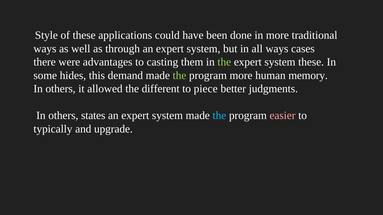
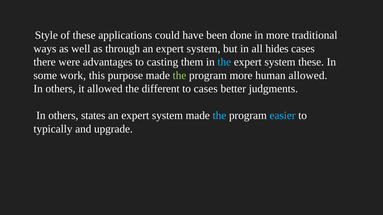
all ways: ways -> hides
the at (224, 62) colour: light green -> light blue
hides: hides -> work
demand: demand -> purpose
human memory: memory -> allowed
to piece: piece -> cases
easier colour: pink -> light blue
